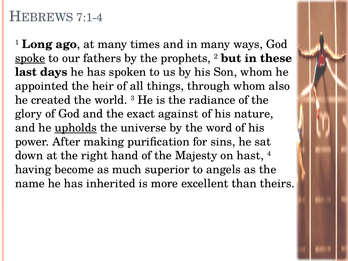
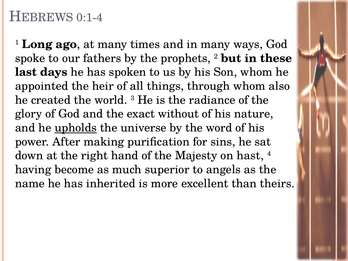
7:1-4: 7:1-4 -> 0:1-4
spoke underline: present -> none
against: against -> without
